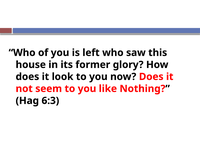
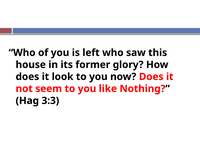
6:3: 6:3 -> 3:3
